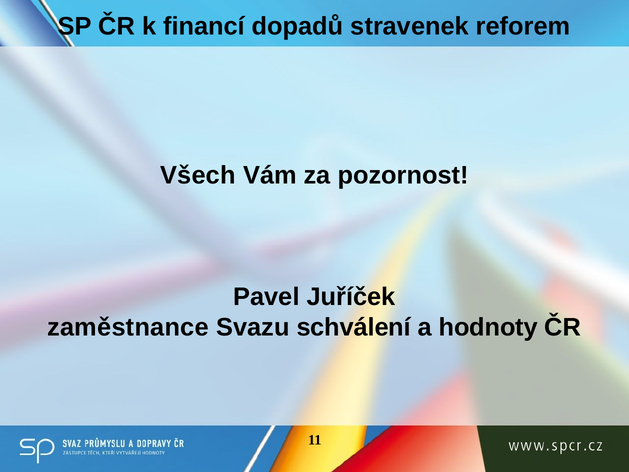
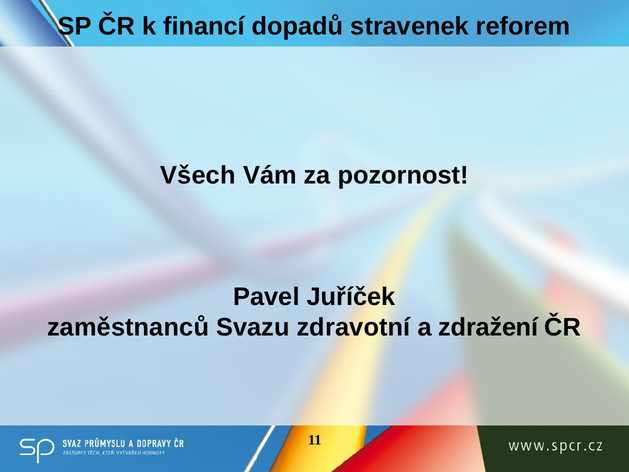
zaměstnance: zaměstnance -> zaměstnanců
schválení: schválení -> zdravotní
hodnoty: hodnoty -> zdražení
